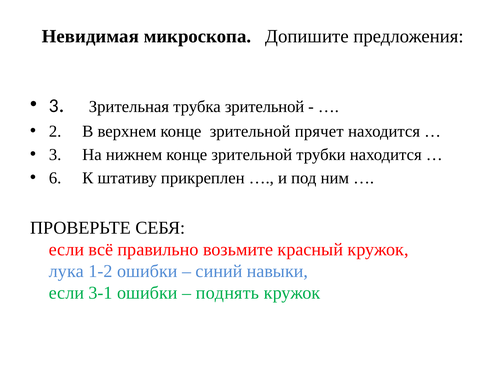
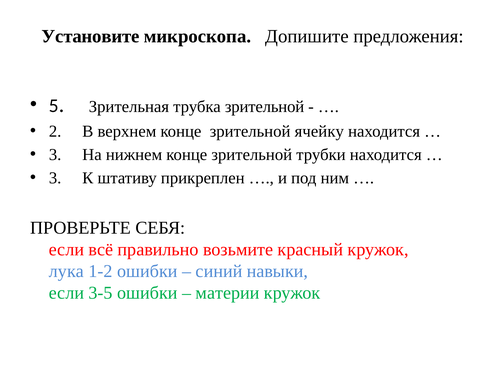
Невидимая: Невидимая -> Установите
3 at (54, 106): 3 -> 5
прячет: прячет -> ячейку
6 at (55, 178): 6 -> 3
3-1: 3-1 -> 3-5
поднять: поднять -> материи
